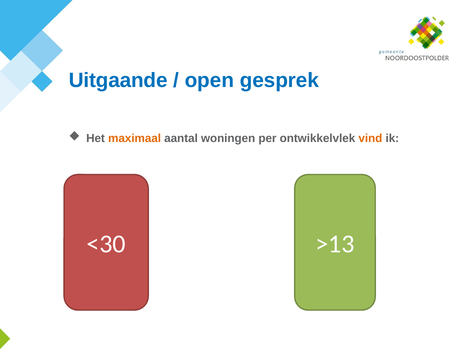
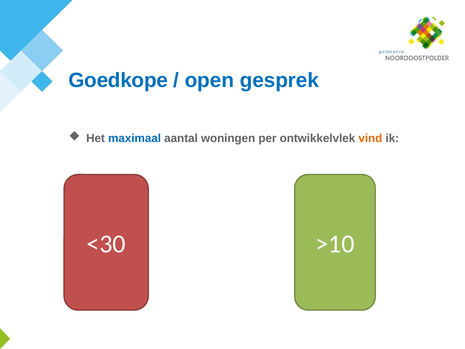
Uitgaande: Uitgaande -> Goedkope
maximaal colour: orange -> blue
>13: >13 -> >10
